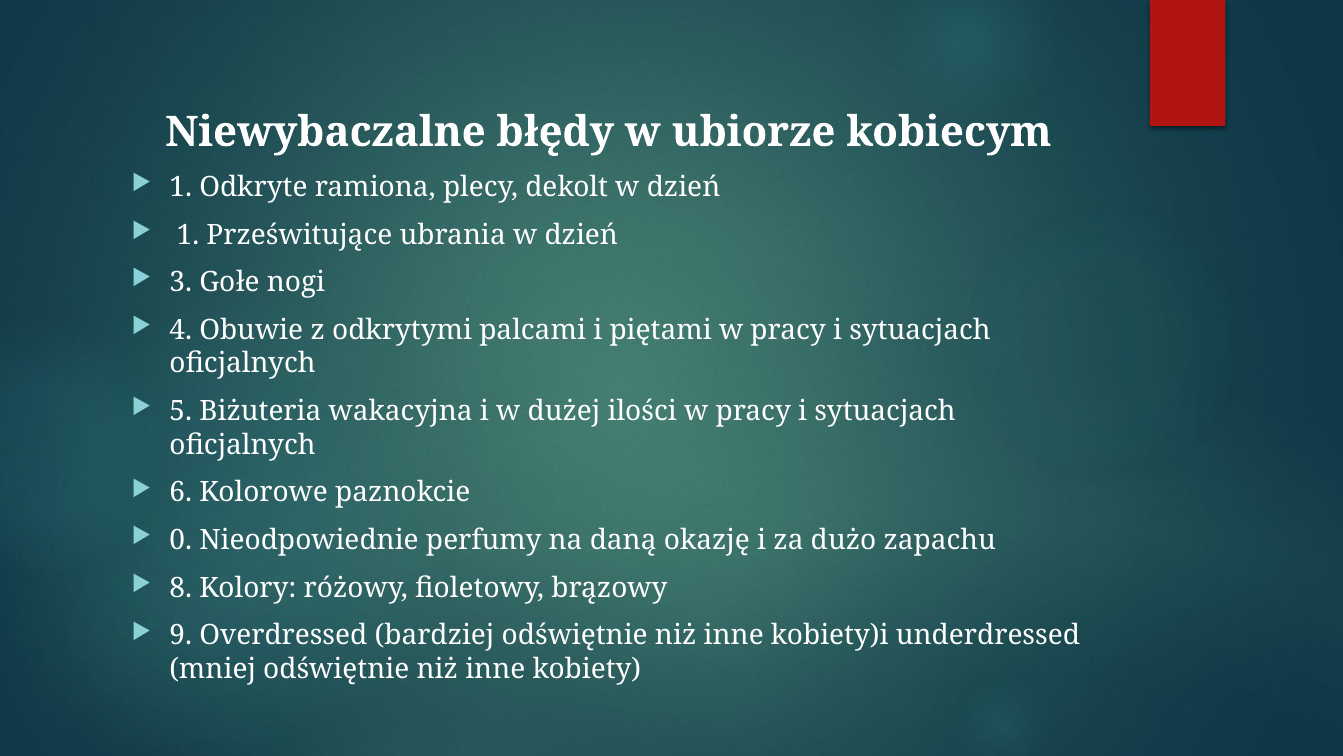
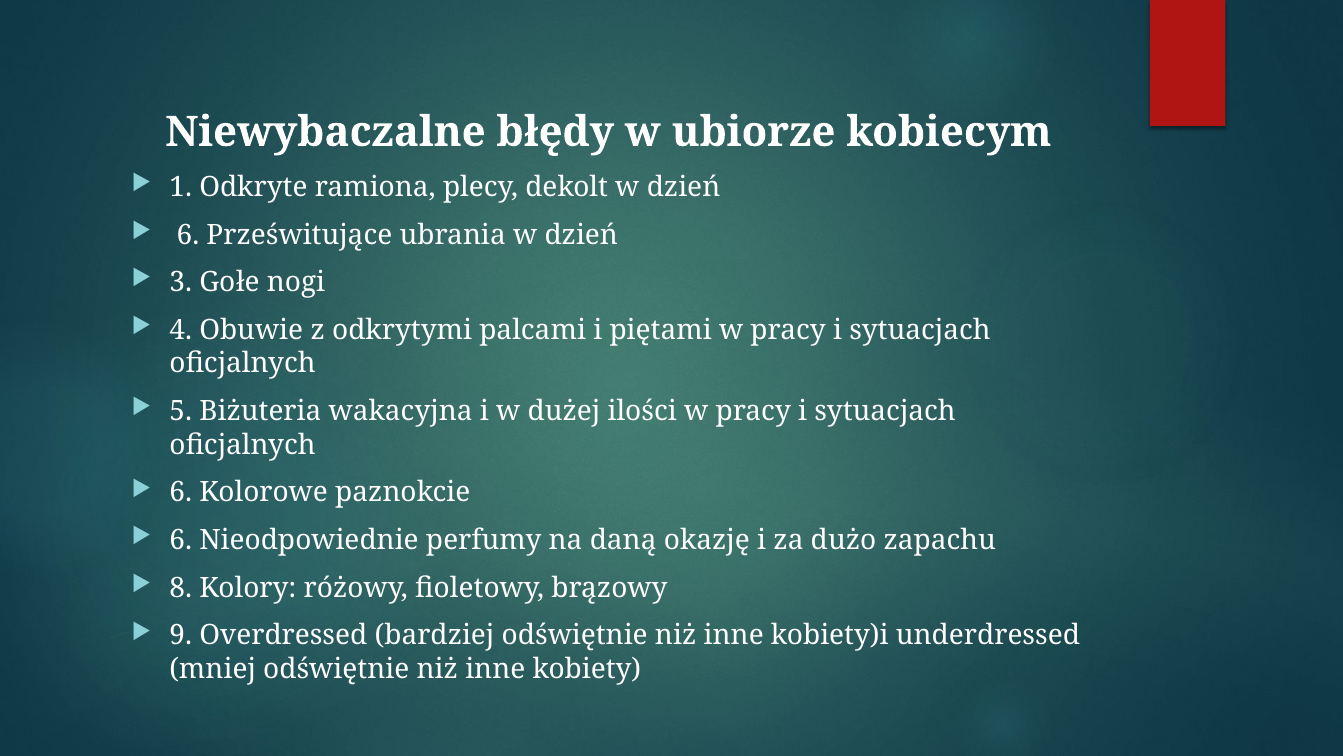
1 at (188, 235): 1 -> 6
0 at (181, 540): 0 -> 6
